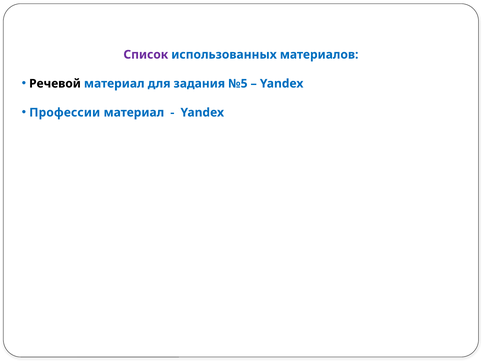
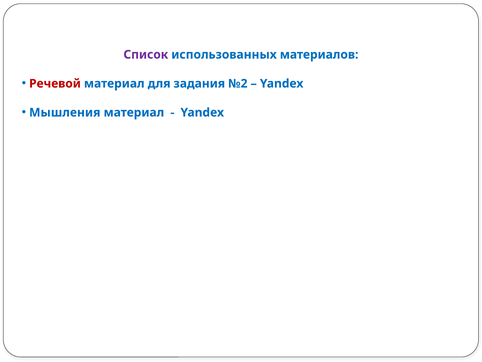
Речевой colour: black -> red
№5: №5 -> №2
Профессии: Профессии -> Мышления
